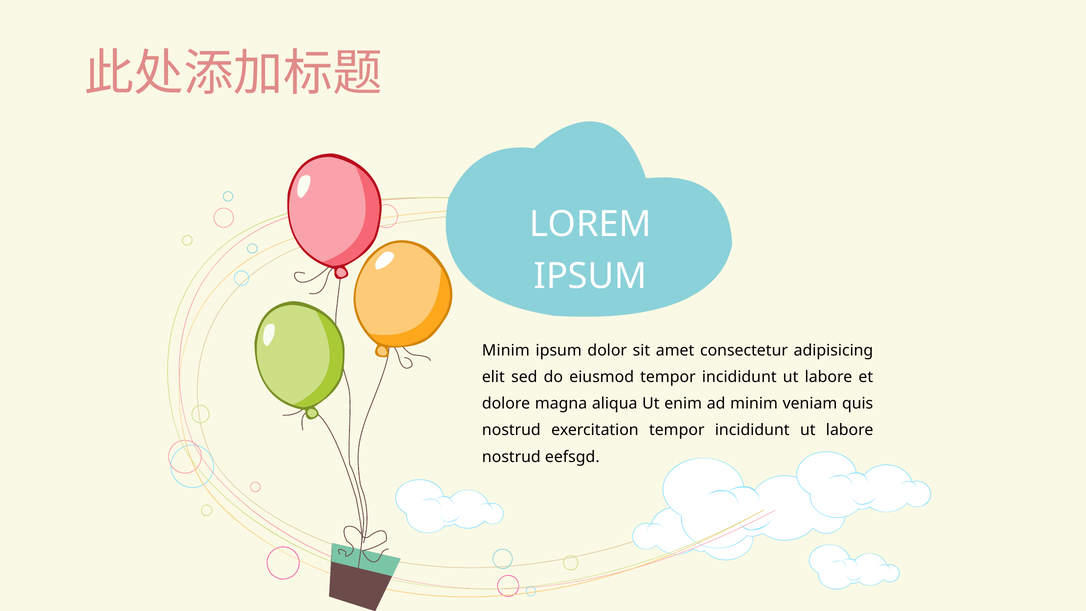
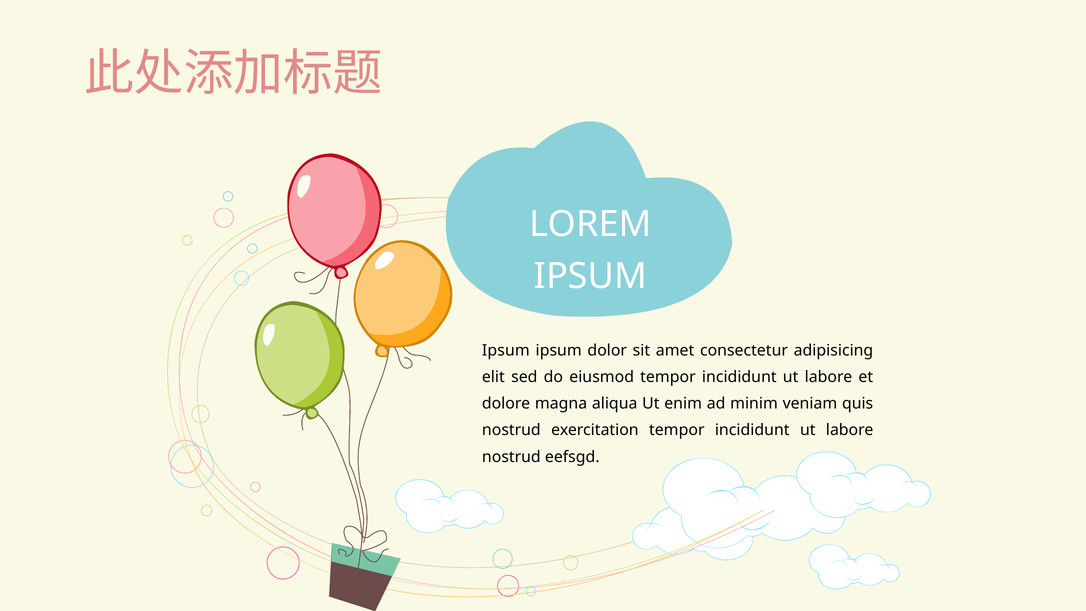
Minim at (506, 350): Minim -> Ipsum
